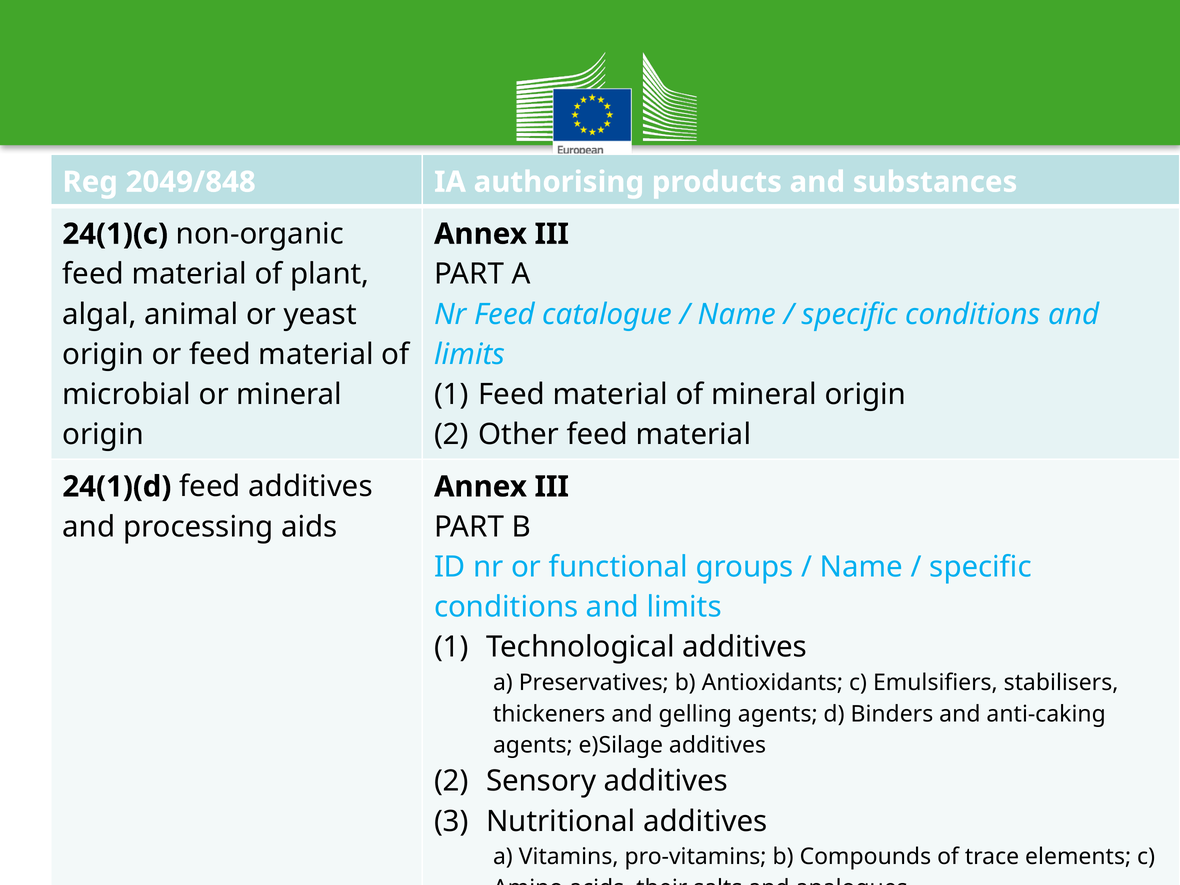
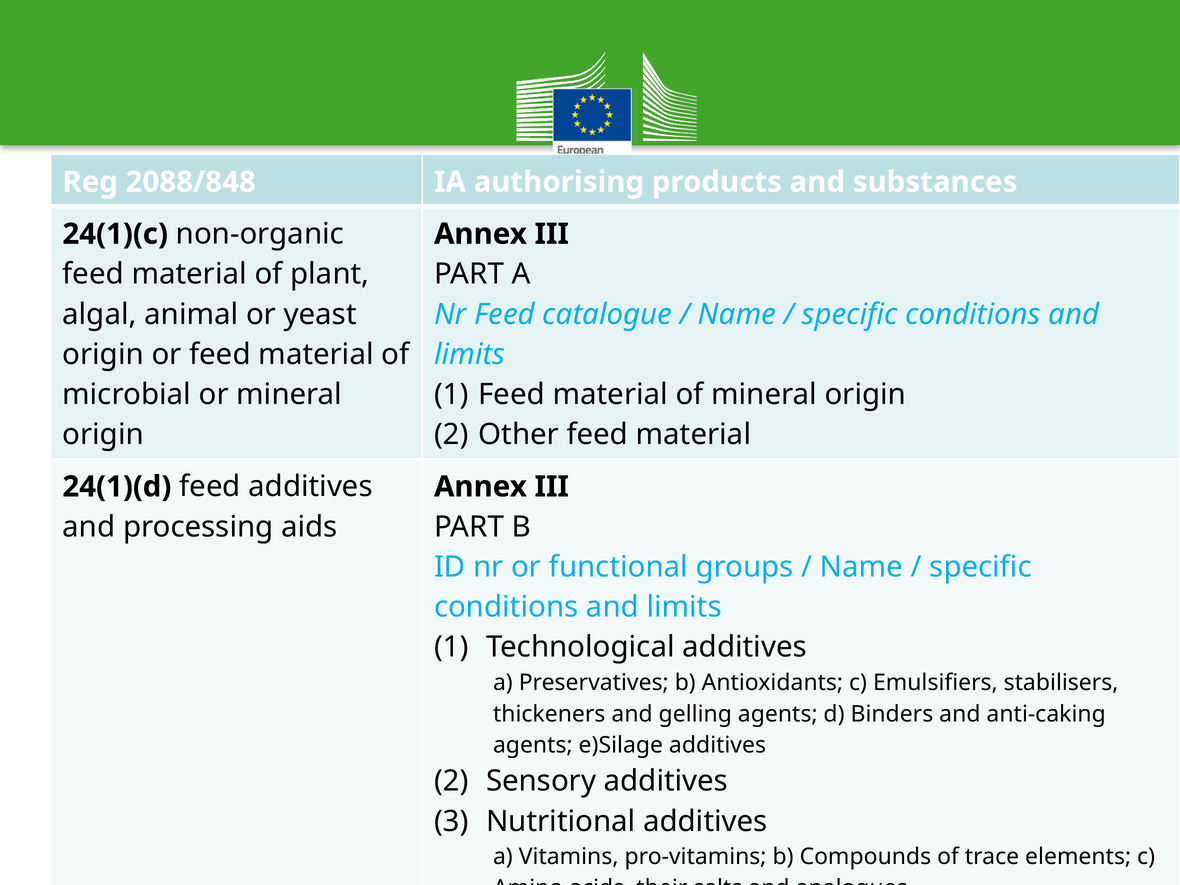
2049/848: 2049/848 -> 2088/848
